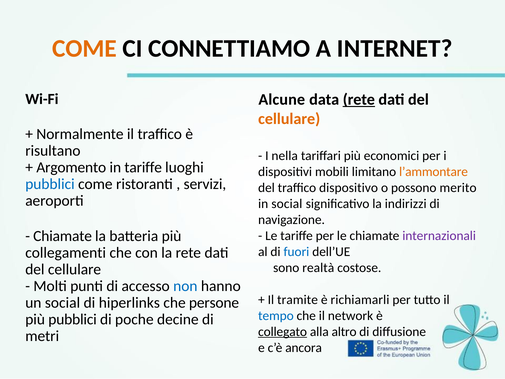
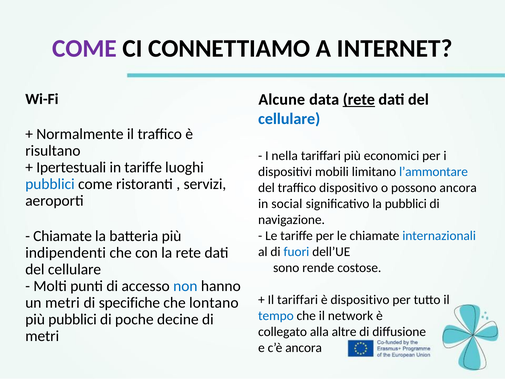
COME at (84, 48) colour: orange -> purple
cellulare at (289, 119) colour: orange -> blue
Argomento: Argomento -> Ipertestuali
l’ammontare colour: orange -> blue
possono merito: merito -> ancora
la indirizzi: indirizzi -> pubblici
internazionali colour: purple -> blue
collegamenti: collegamenti -> indipendenti
realtà: realtà -> rende
Il tramite: tramite -> tariffari
è richiamarli: richiamarli -> dispositivo
un social: social -> metri
hiperlinks: hiperlinks -> specifiche
persone: persone -> lontano
collegato underline: present -> none
altro: altro -> altre
